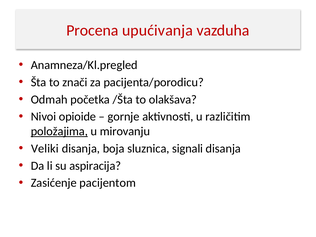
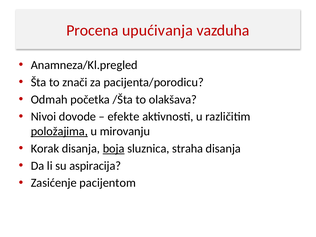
opioide: opioide -> dovode
gornje: gornje -> efekte
Veliki: Veliki -> Korak
boja underline: none -> present
signali: signali -> straha
